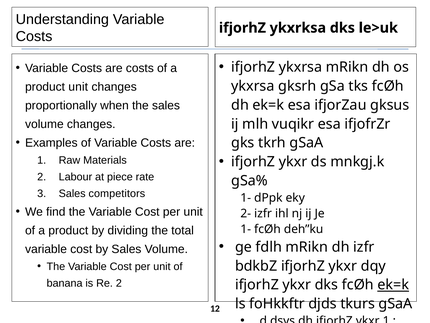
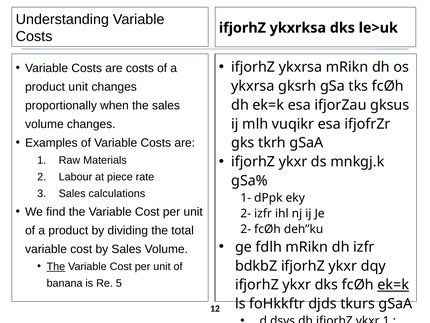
competitors: competitors -> calculations
1- at (246, 229): 1- -> 2-
The at (56, 266) underline: none -> present
Re 2: 2 -> 5
